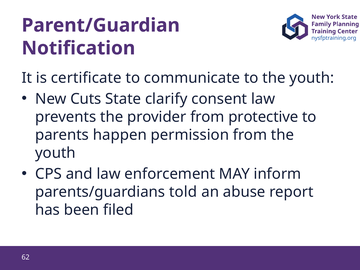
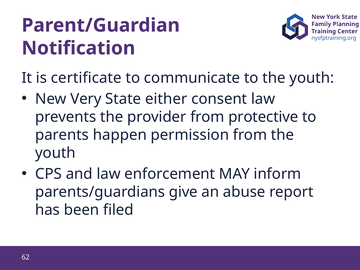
Cuts: Cuts -> Very
clarify: clarify -> either
told: told -> give
